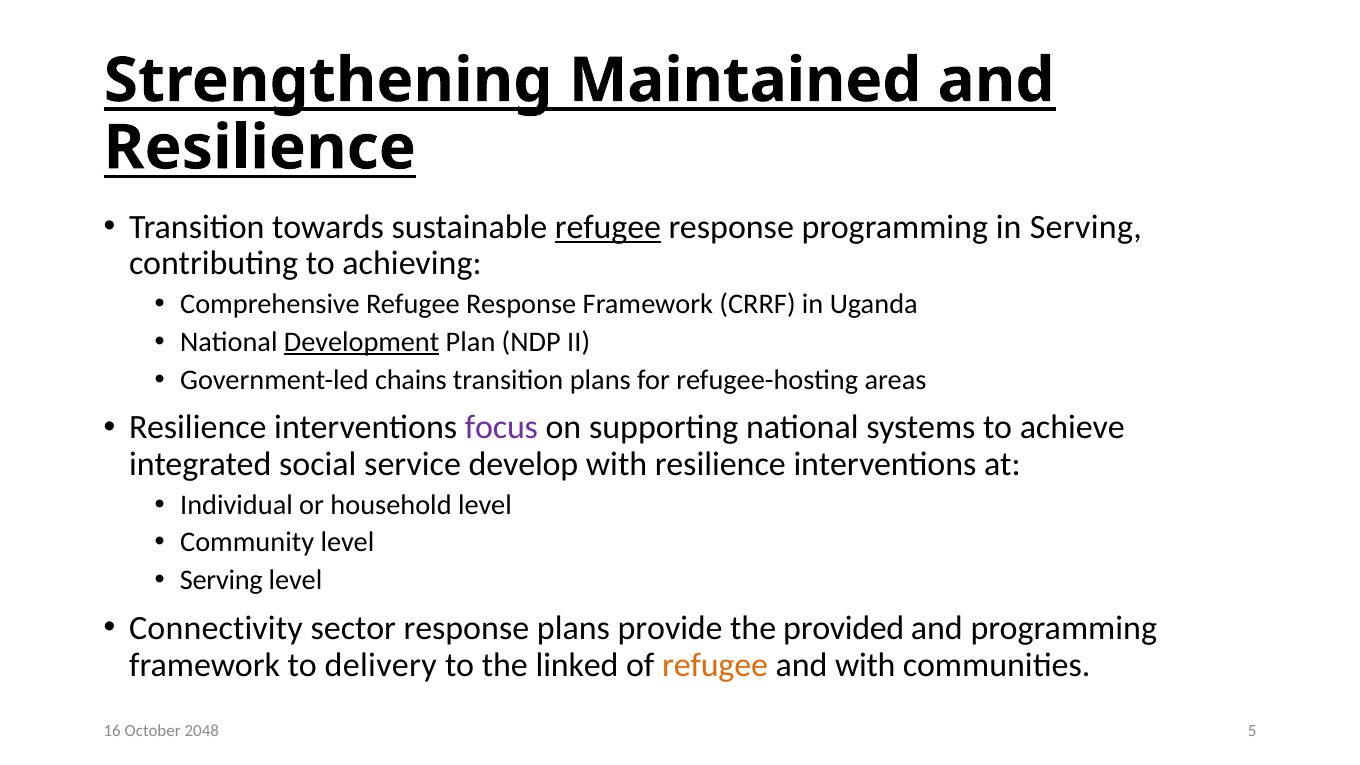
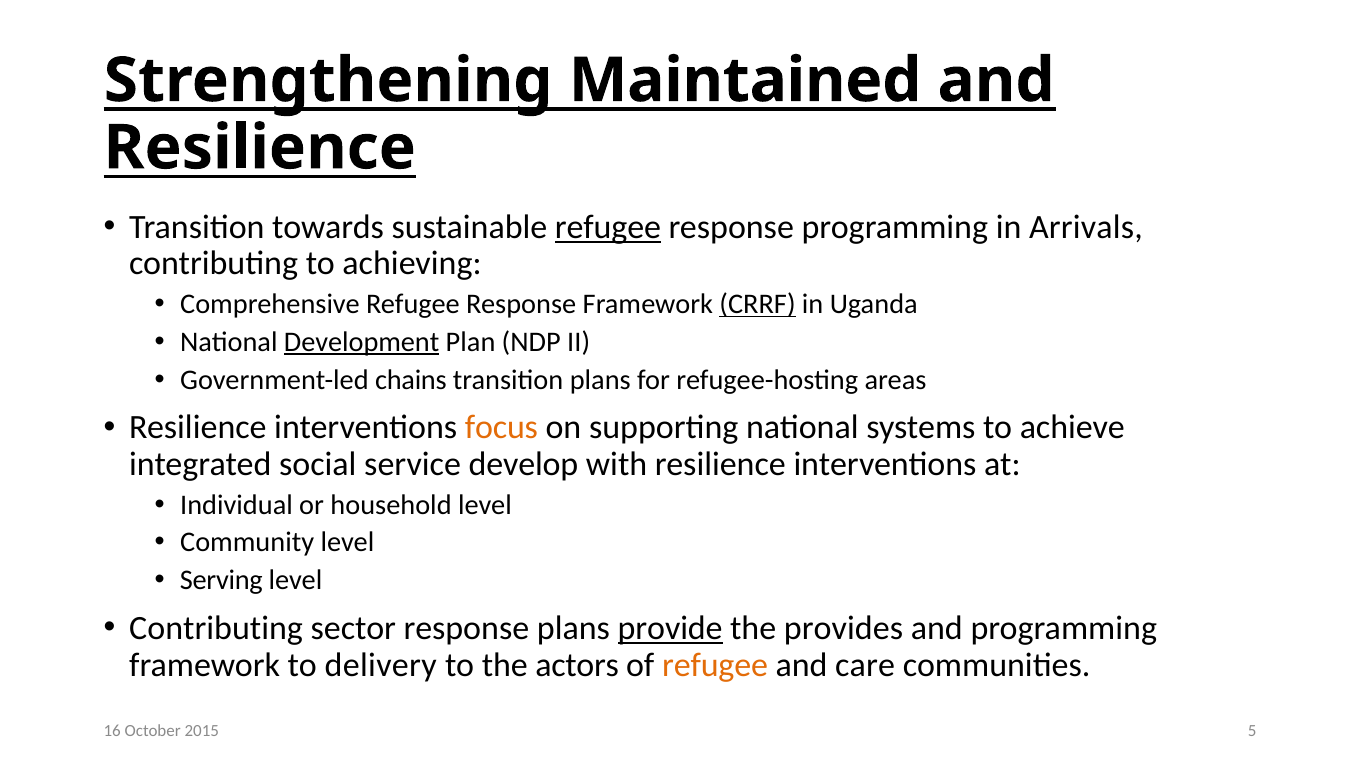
in Serving: Serving -> Arrivals
CRRF underline: none -> present
focus colour: purple -> orange
Connectivity at (216, 628): Connectivity -> Contributing
provide underline: none -> present
provided: provided -> provides
linked: linked -> actors
and with: with -> care
2048: 2048 -> 2015
